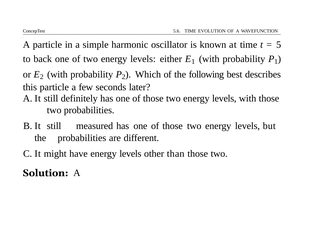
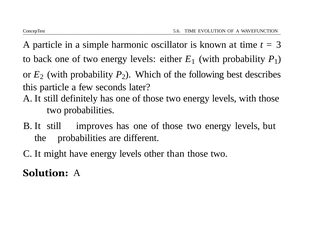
5: 5 -> 3
measured: measured -> improves
